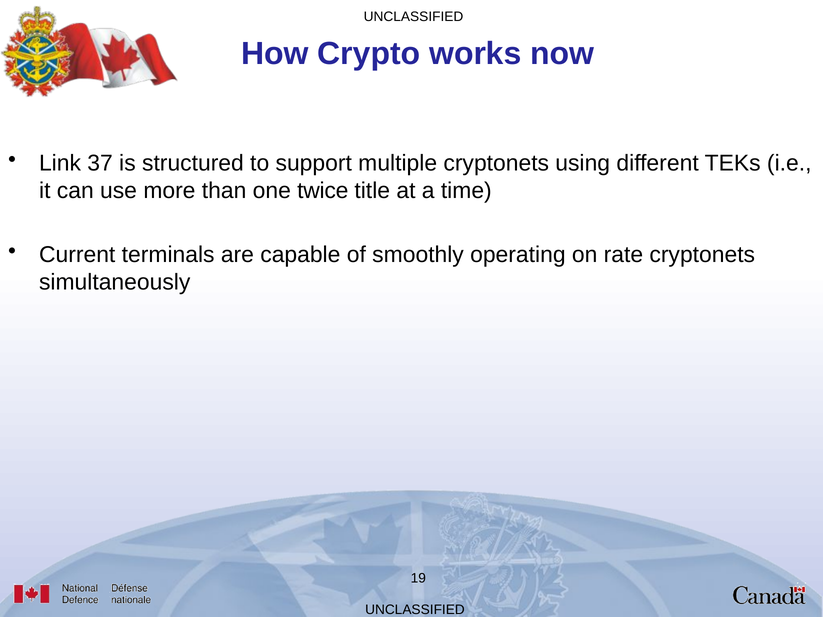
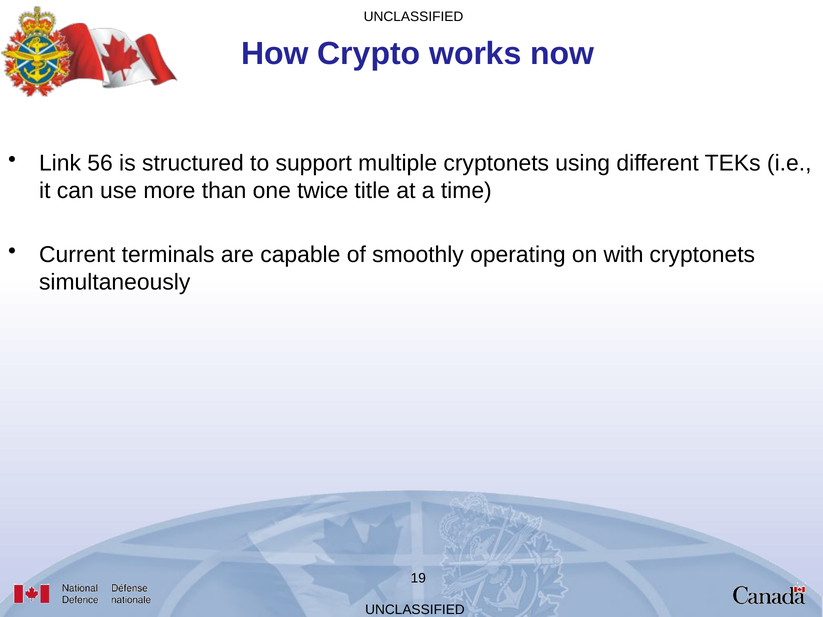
37: 37 -> 56
rate: rate -> with
